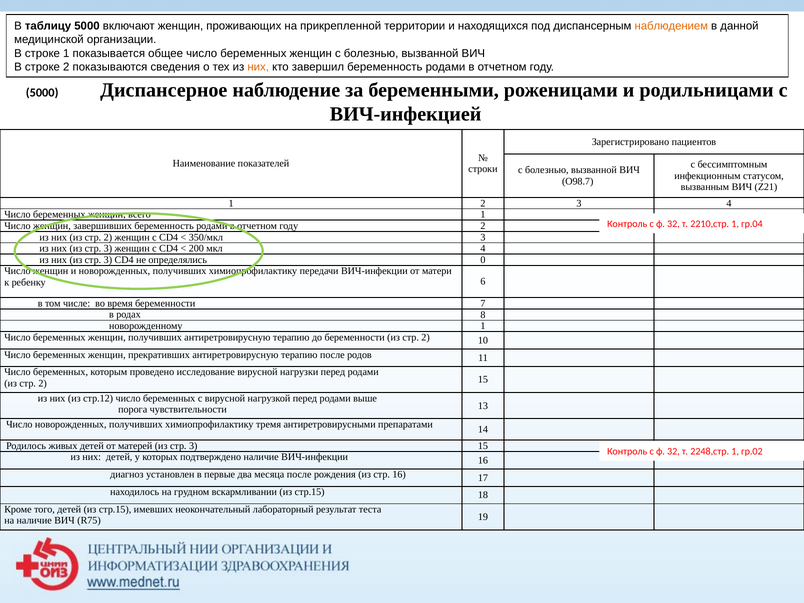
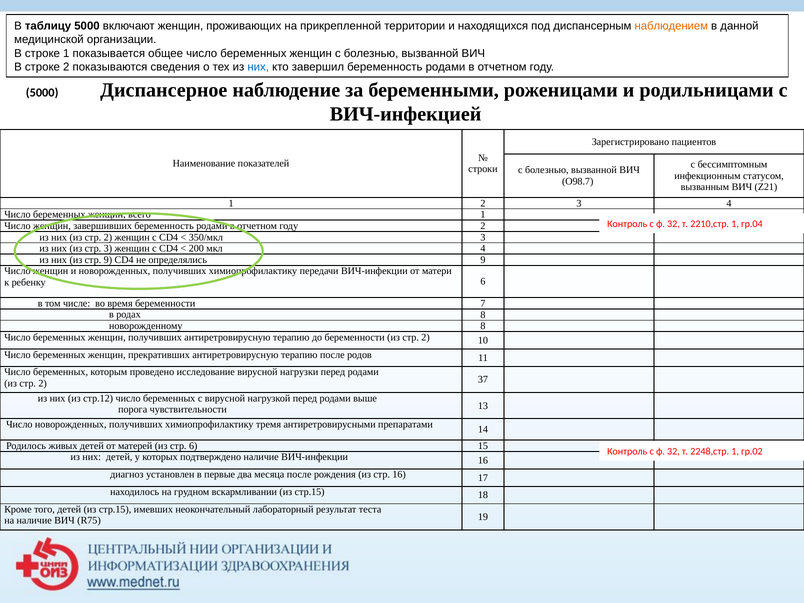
них at (258, 67) colour: orange -> blue
3 at (108, 260): 3 -> 9
определялись 0: 0 -> 9
новорожденному 1: 1 -> 8
2 15: 15 -> 37
матерей из стр 3: 3 -> 6
